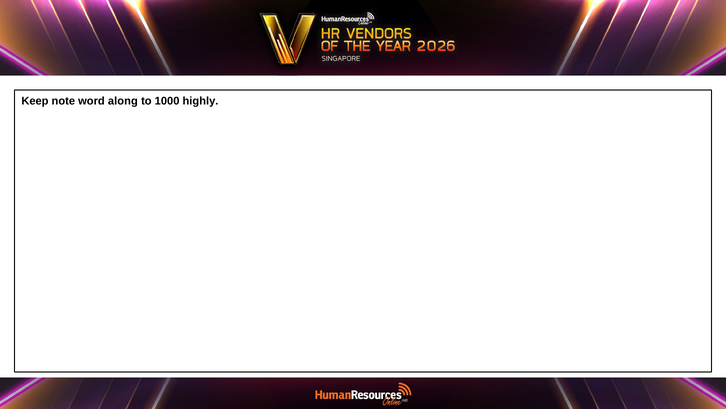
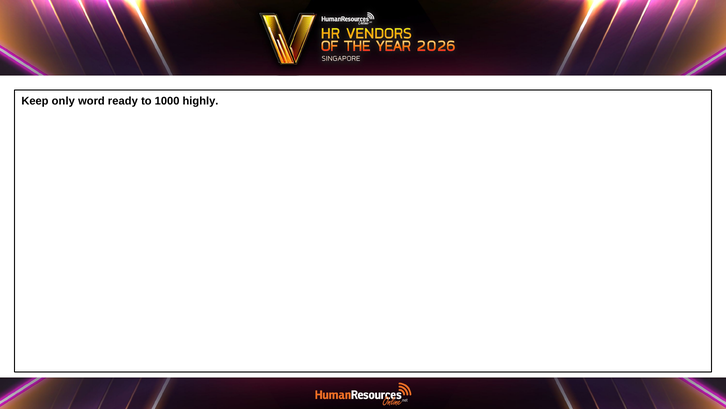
note: note -> only
along: along -> ready
